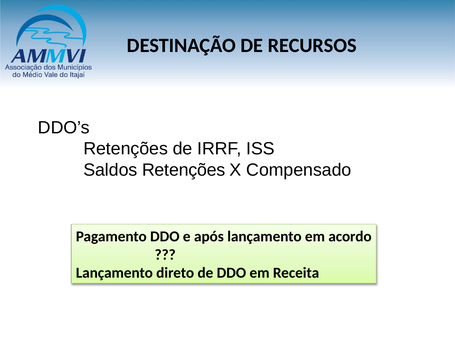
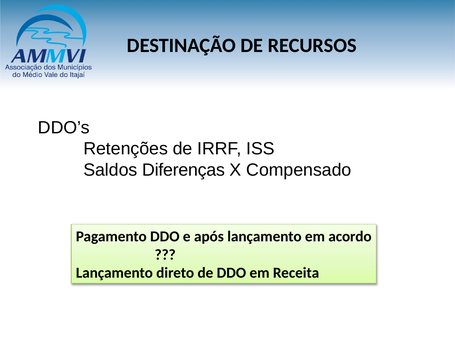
Saldos Retenções: Retenções -> Diferenças
